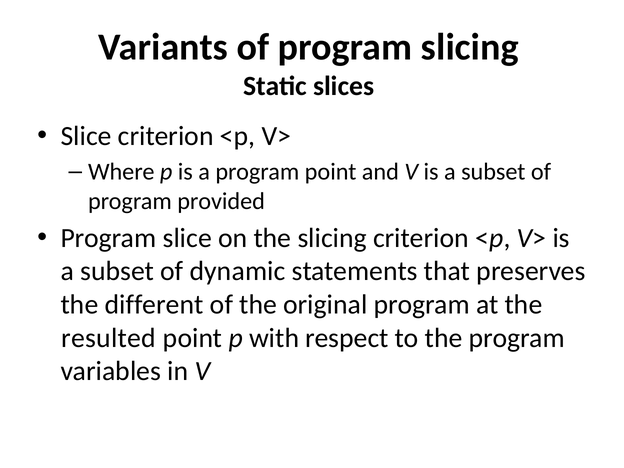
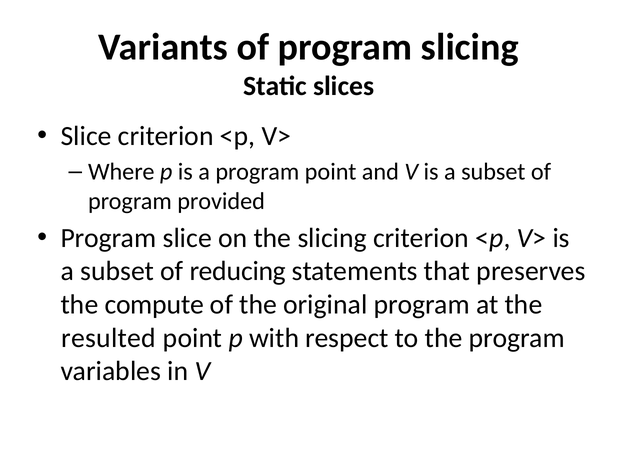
dynamic: dynamic -> reducing
different: different -> compute
